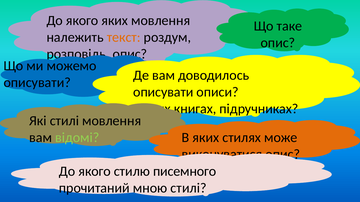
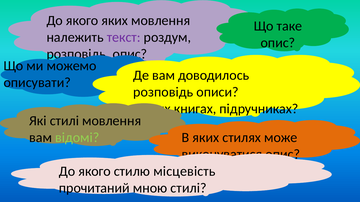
текст colour: orange -> purple
описувати at (163, 92): описувати -> розповідь
писемного: писемного -> місцевість
